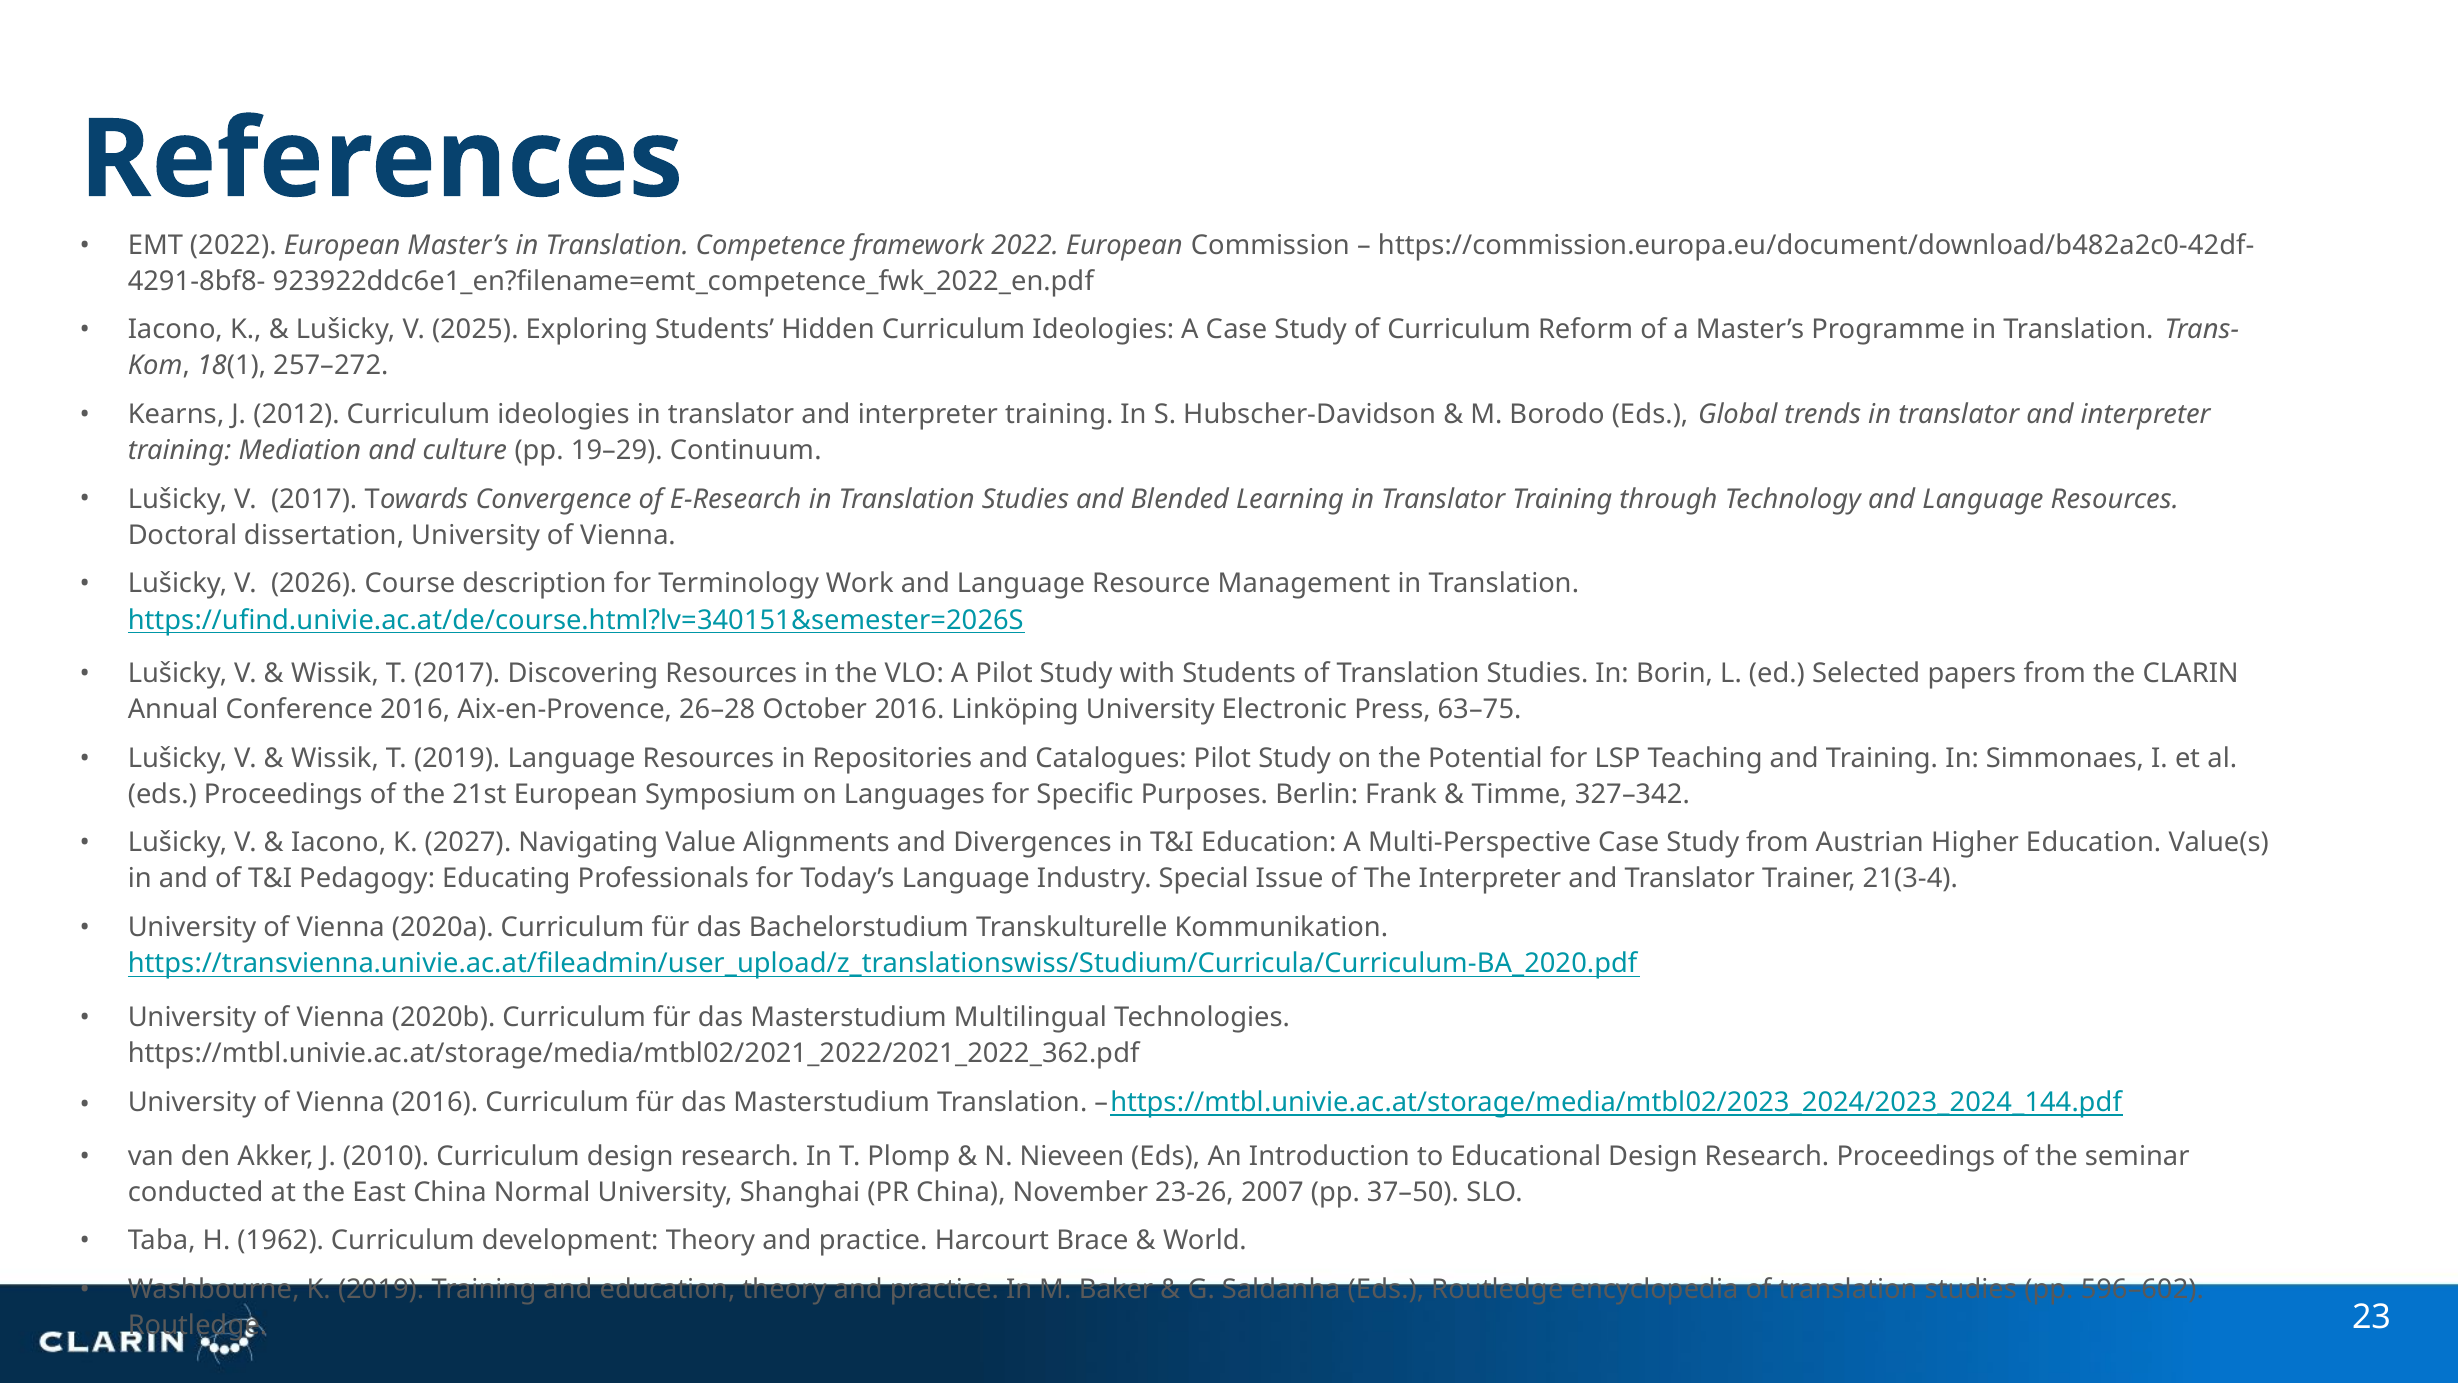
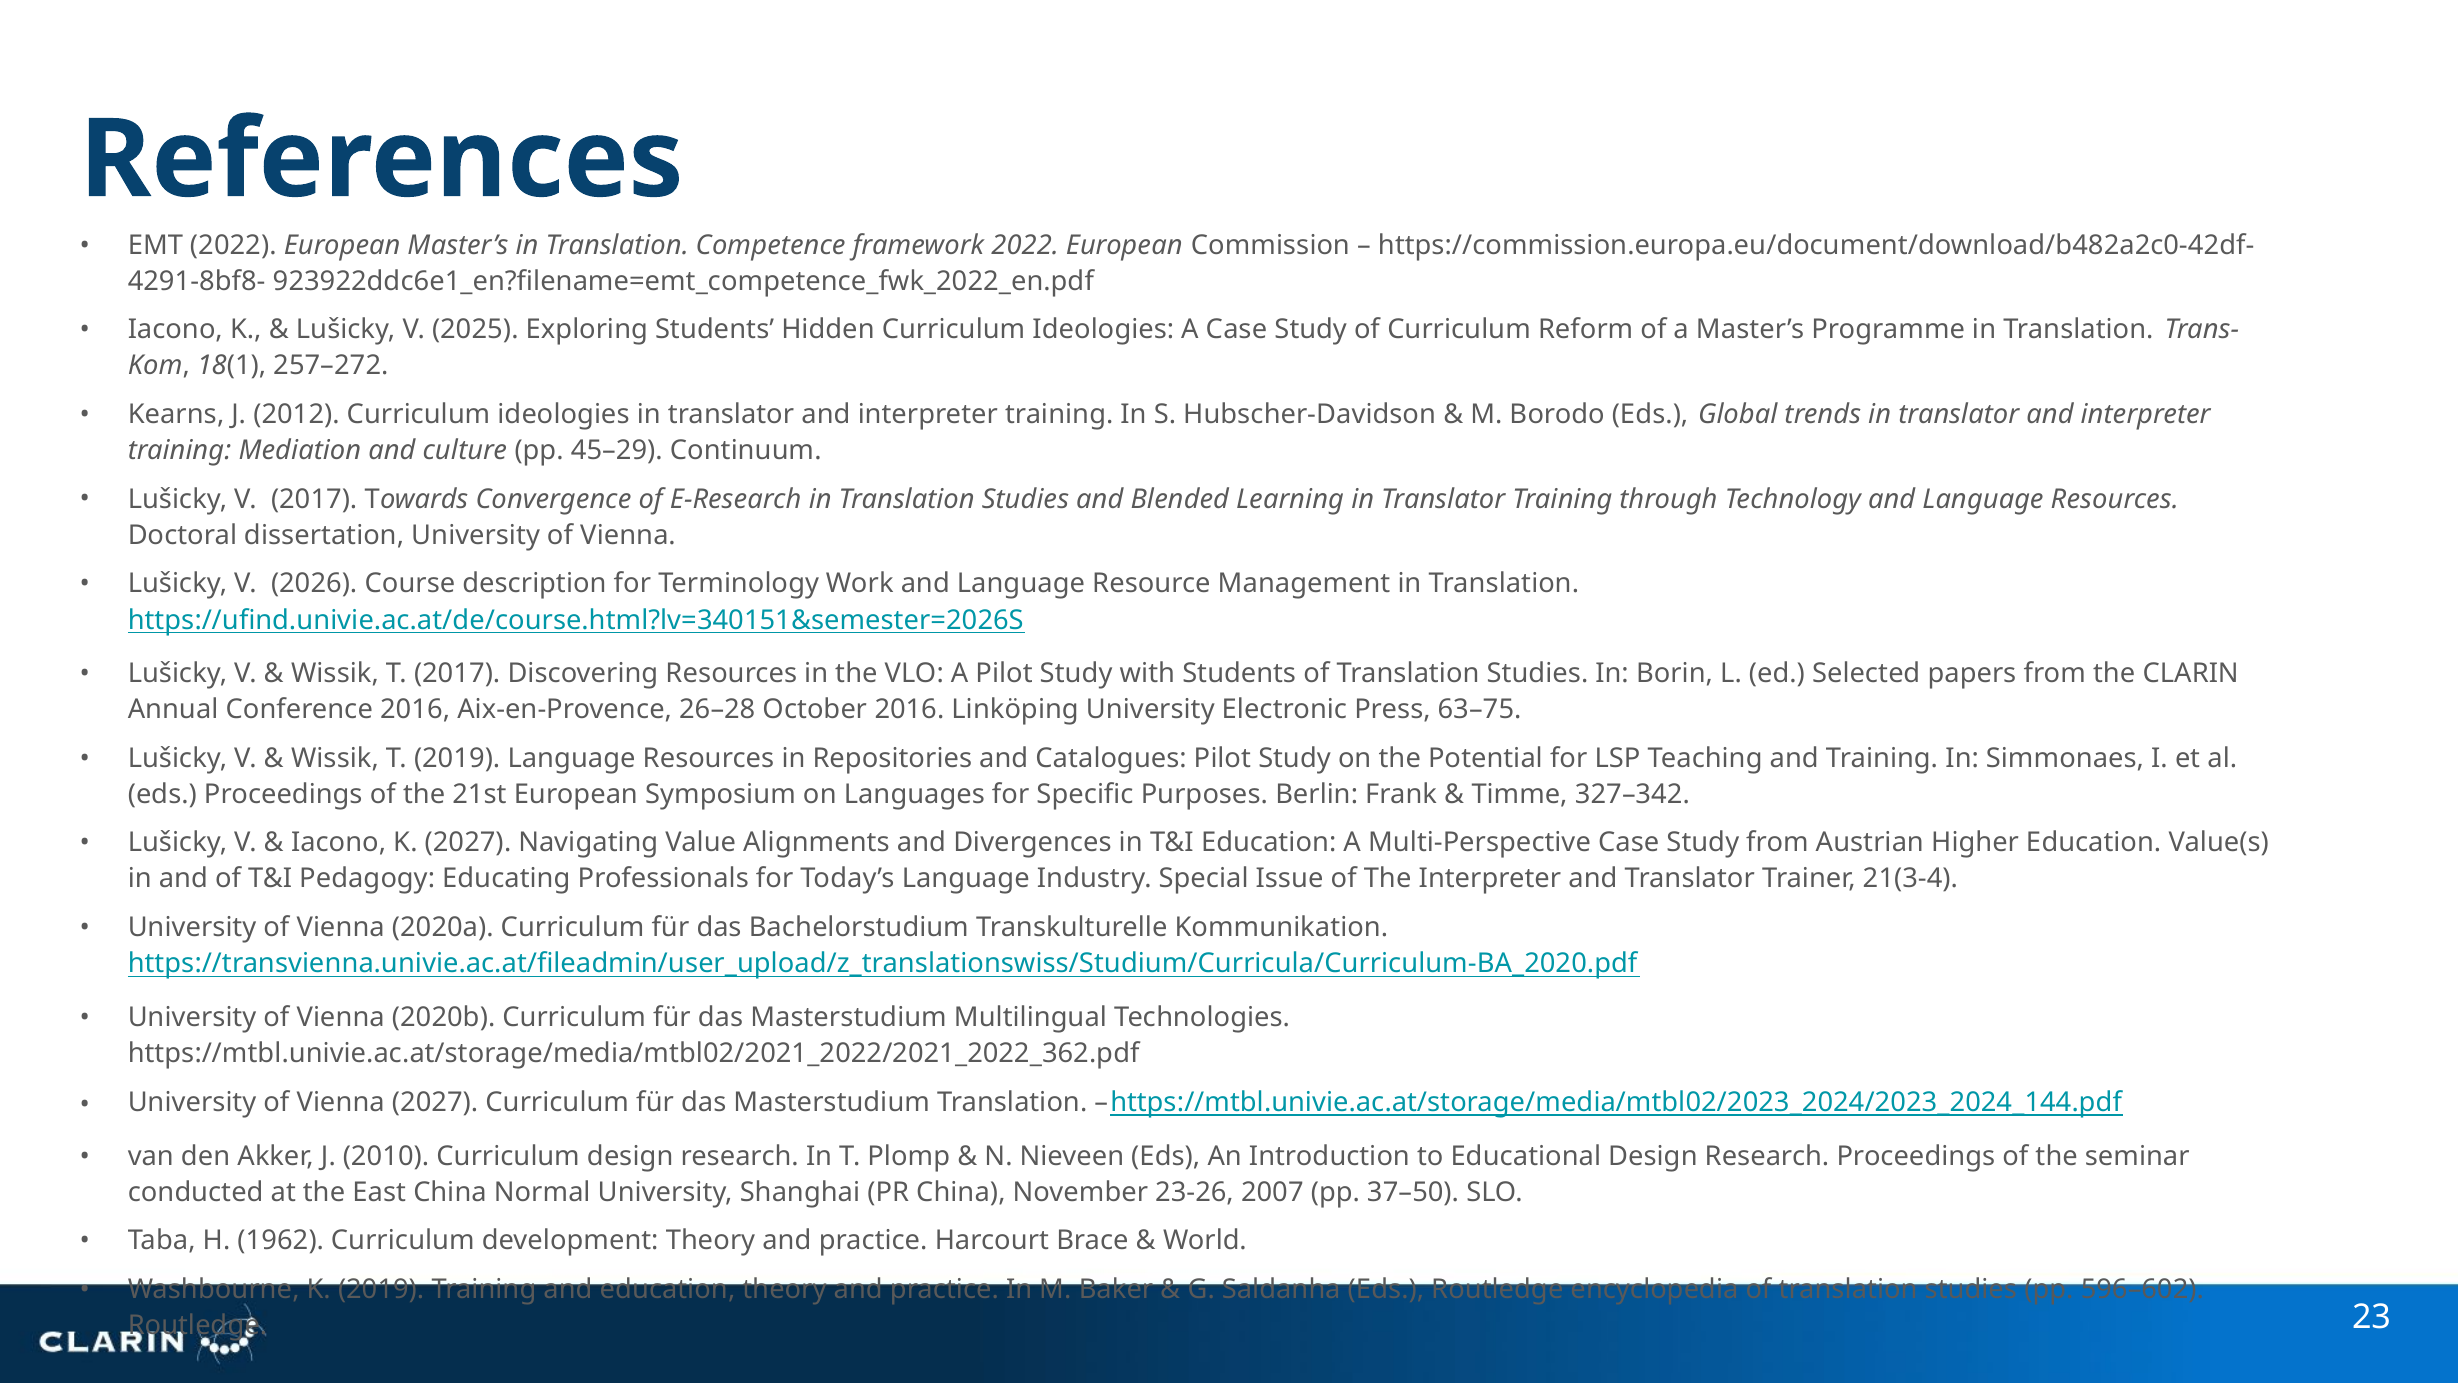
19–29: 19–29 -> 45–29
Vienna 2016: 2016 -> 2027
